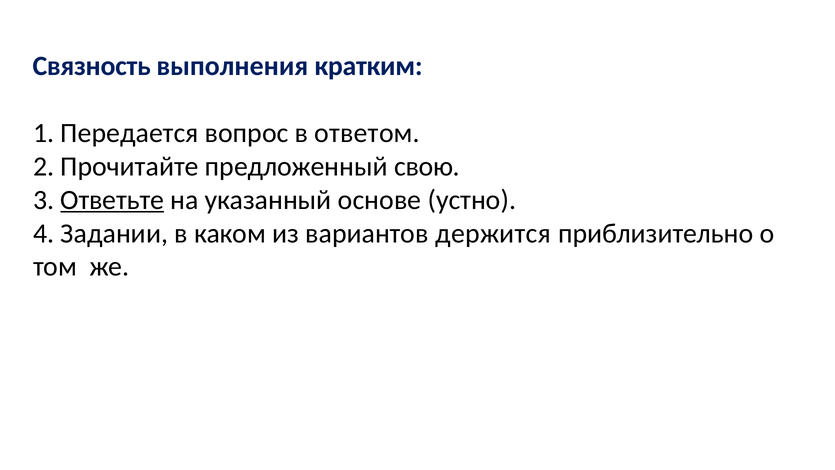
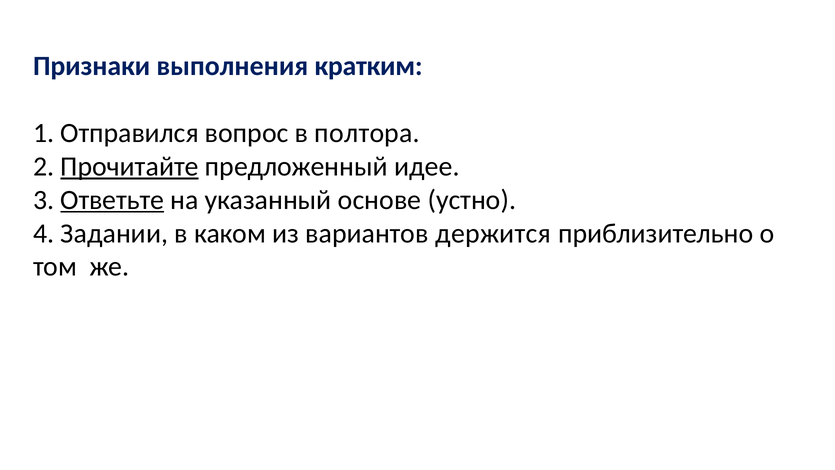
Связность: Связность -> Признаки
Передается: Передается -> Отправился
ответом: ответом -> полтора
Прочитайте underline: none -> present
свою: свою -> идее
